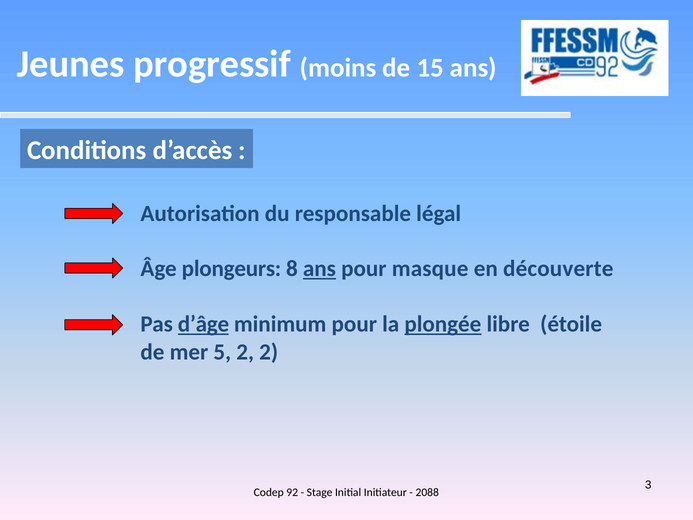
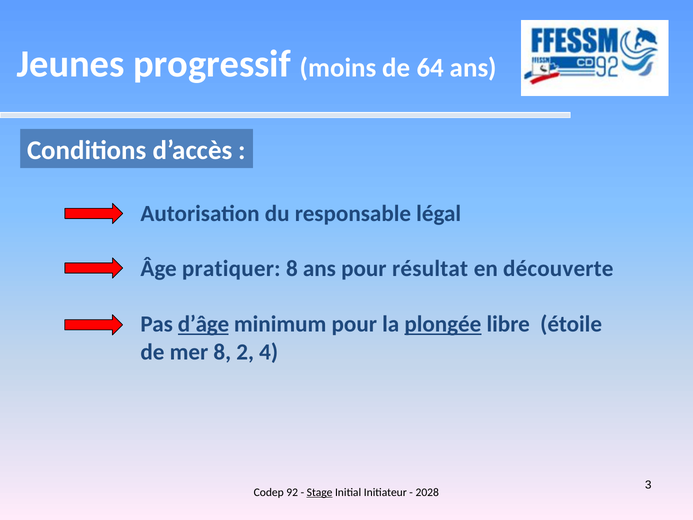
15: 15 -> 64
plongeurs: plongeurs -> pratiquer
ans at (319, 269) underline: present -> none
masque: masque -> résultat
mer 5: 5 -> 8
2 2: 2 -> 4
Stage underline: none -> present
2088: 2088 -> 2028
